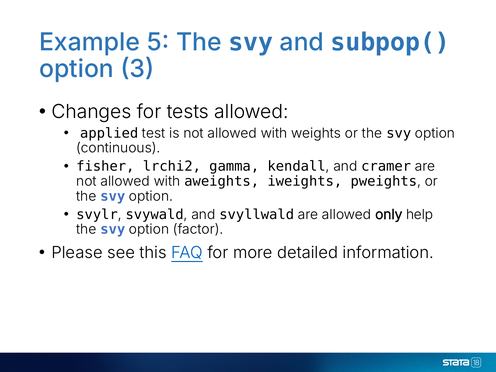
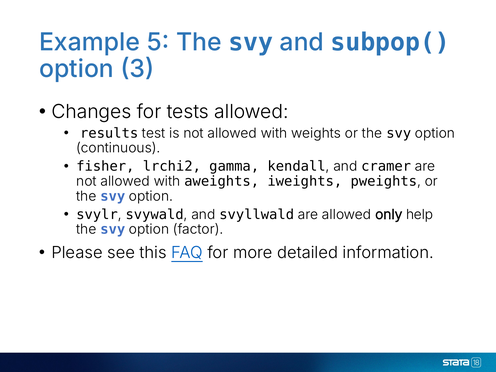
applied: applied -> results
